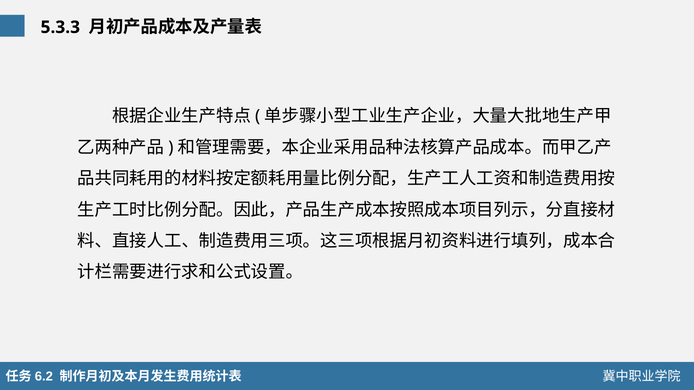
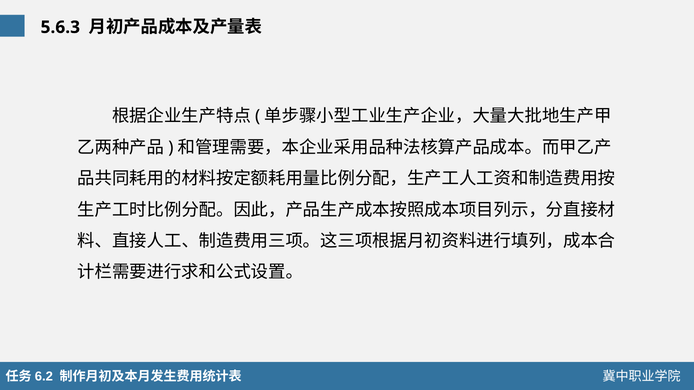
5.3.3: 5.3.3 -> 5.6.3
